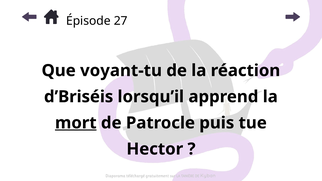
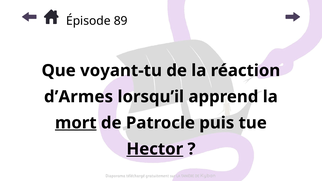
27: 27 -> 89
d’Briséis: d’Briséis -> d’Armes
Hector underline: none -> present
